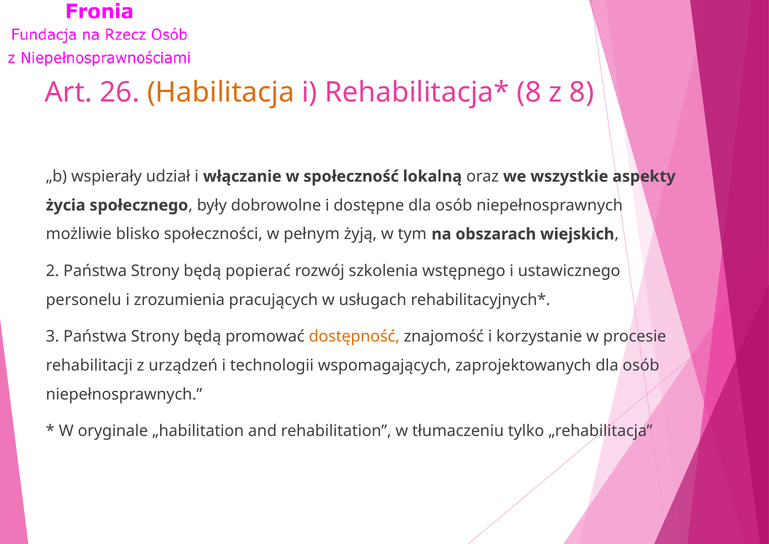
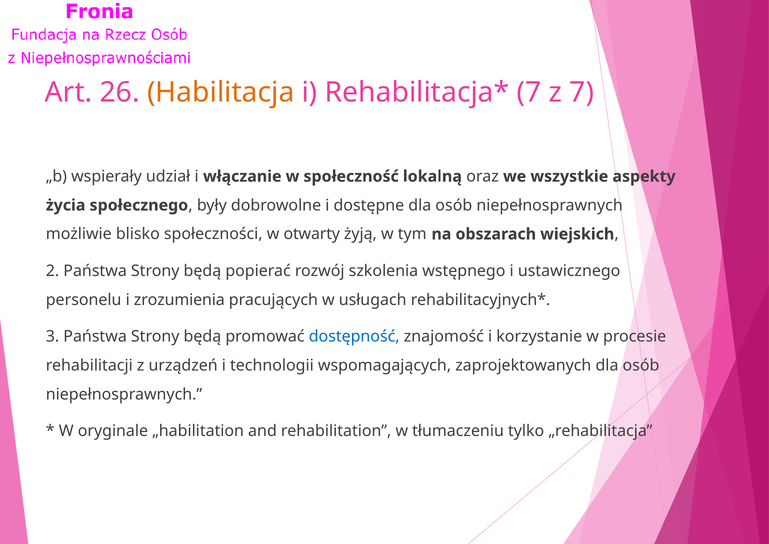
8 at (529, 92): 8 -> 7
z 8: 8 -> 7
pełnym: pełnym -> otwarty
dostępność colour: orange -> blue
